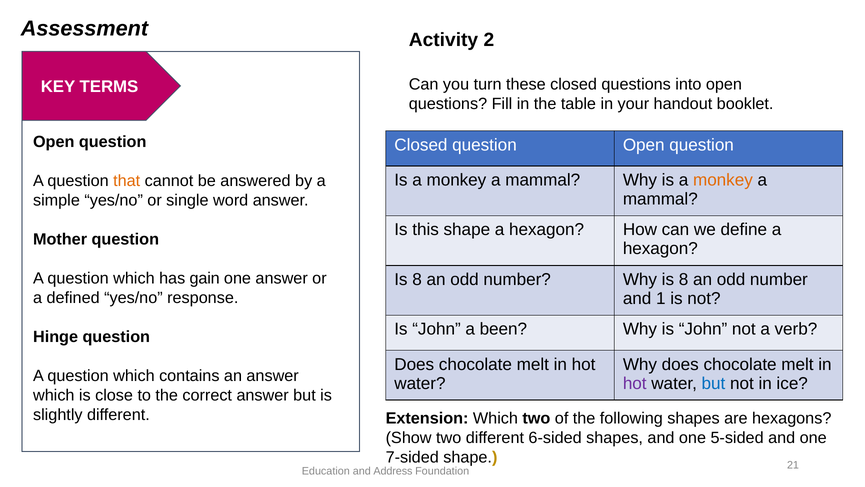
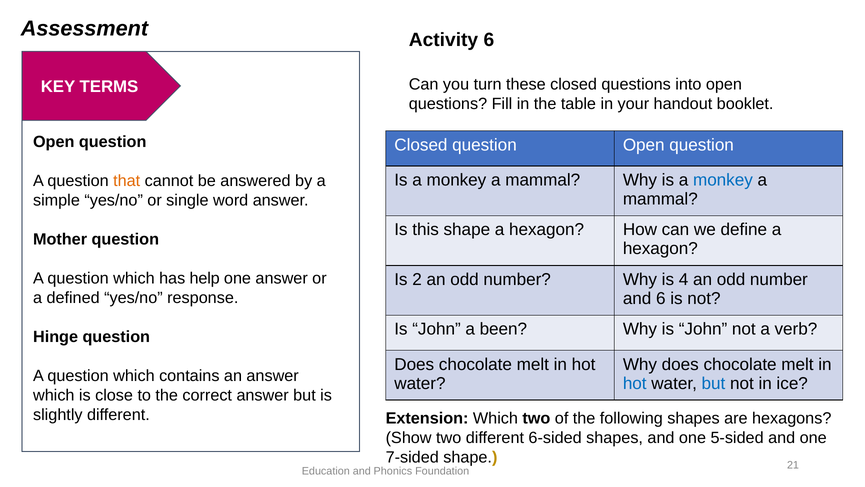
Activity 2: 2 -> 6
monkey at (723, 180) colour: orange -> blue
gain: gain -> help
8 at (417, 279): 8 -> 2
Why is 8: 8 -> 4
and 1: 1 -> 6
hot at (635, 383) colour: purple -> blue
Address: Address -> Phonics
